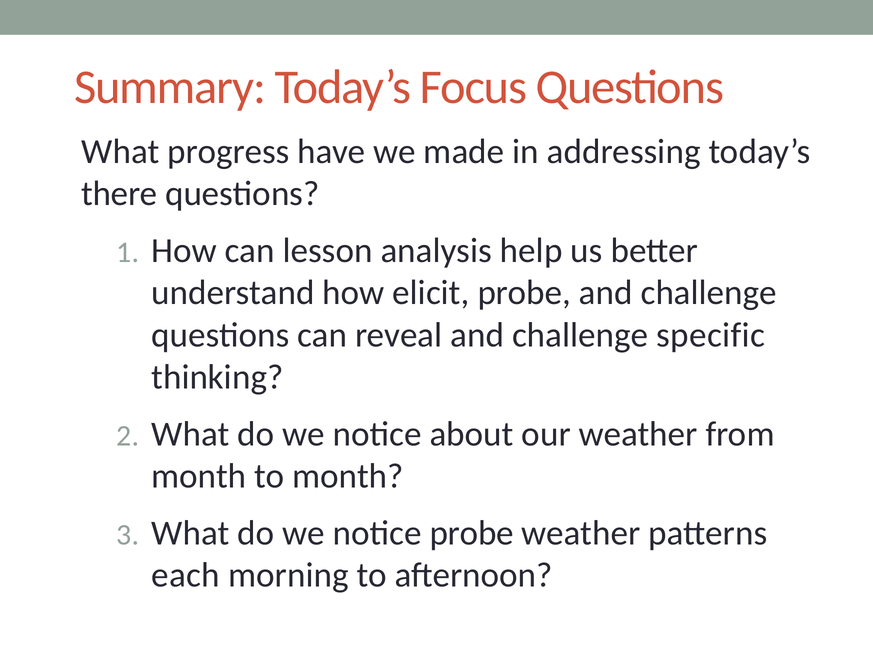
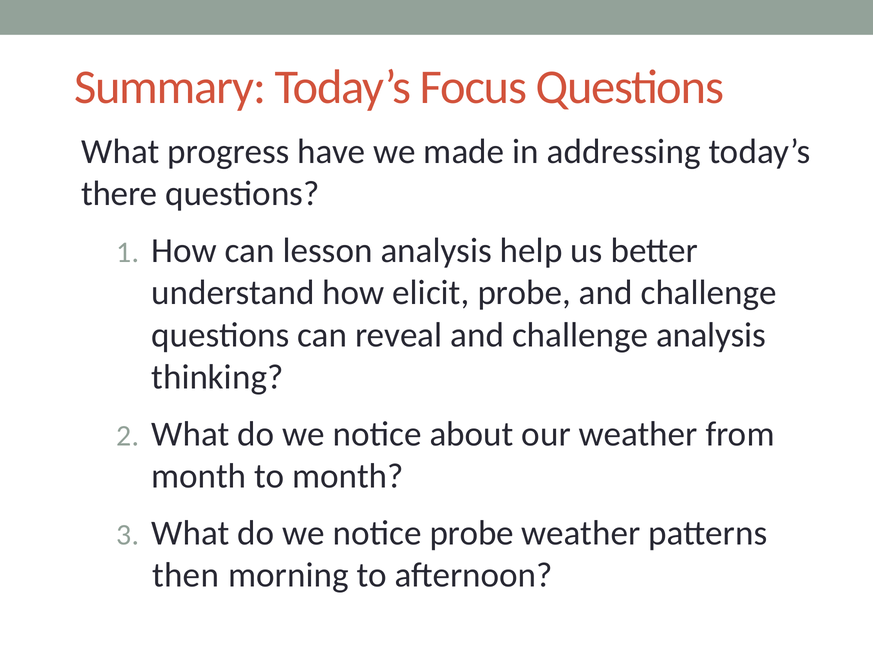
challenge specific: specific -> analysis
each: each -> then
